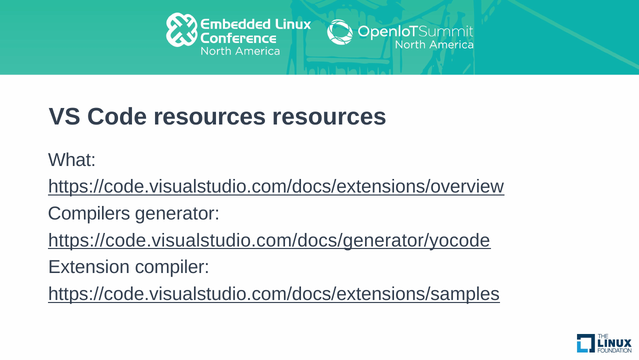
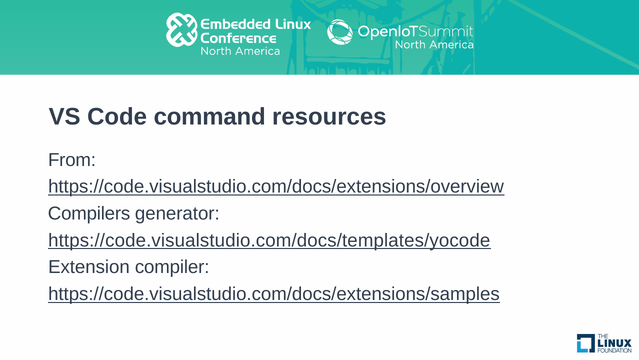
Code resources: resources -> command
What: What -> From
https://code.visualstudio.com/docs/generator/yocode: https://code.visualstudio.com/docs/generator/yocode -> https://code.visualstudio.com/docs/templates/yocode
